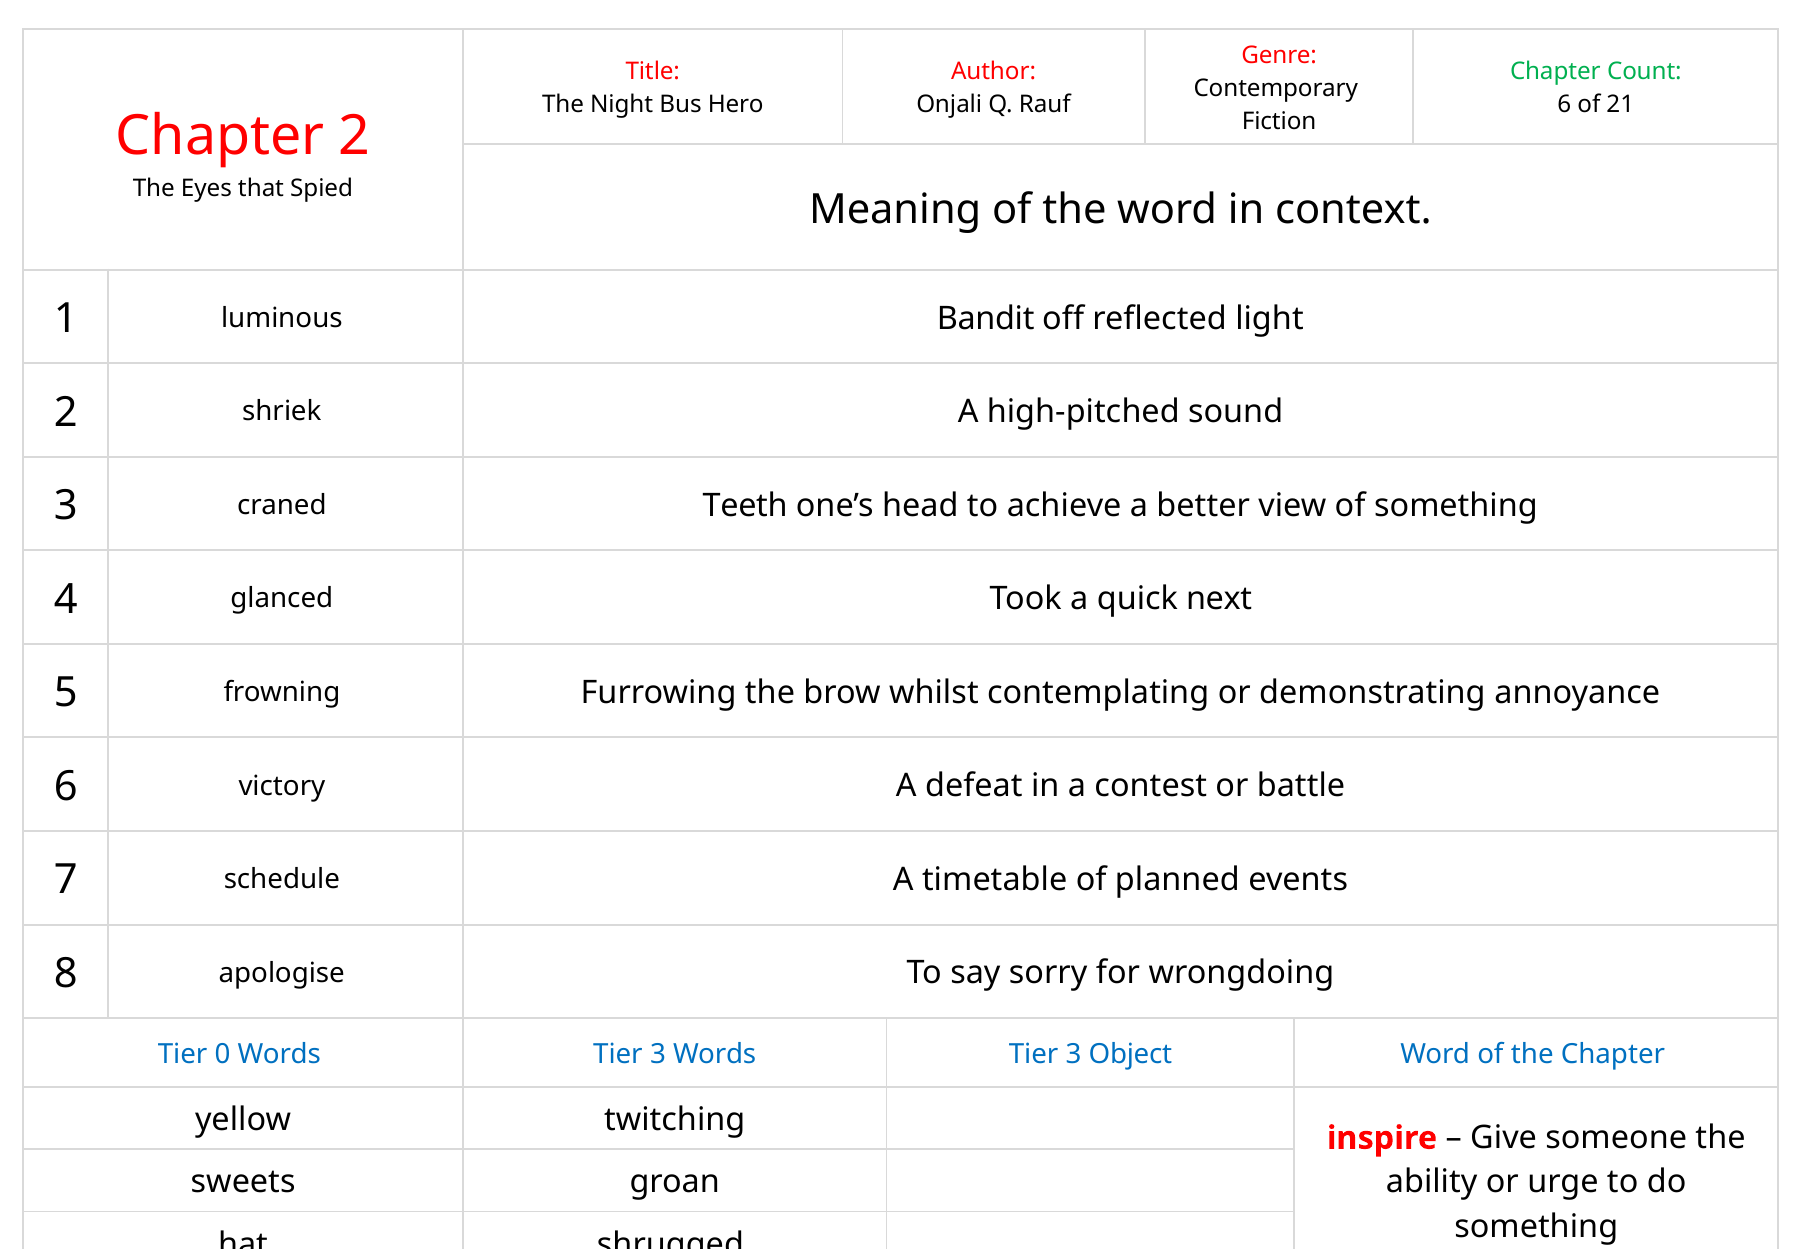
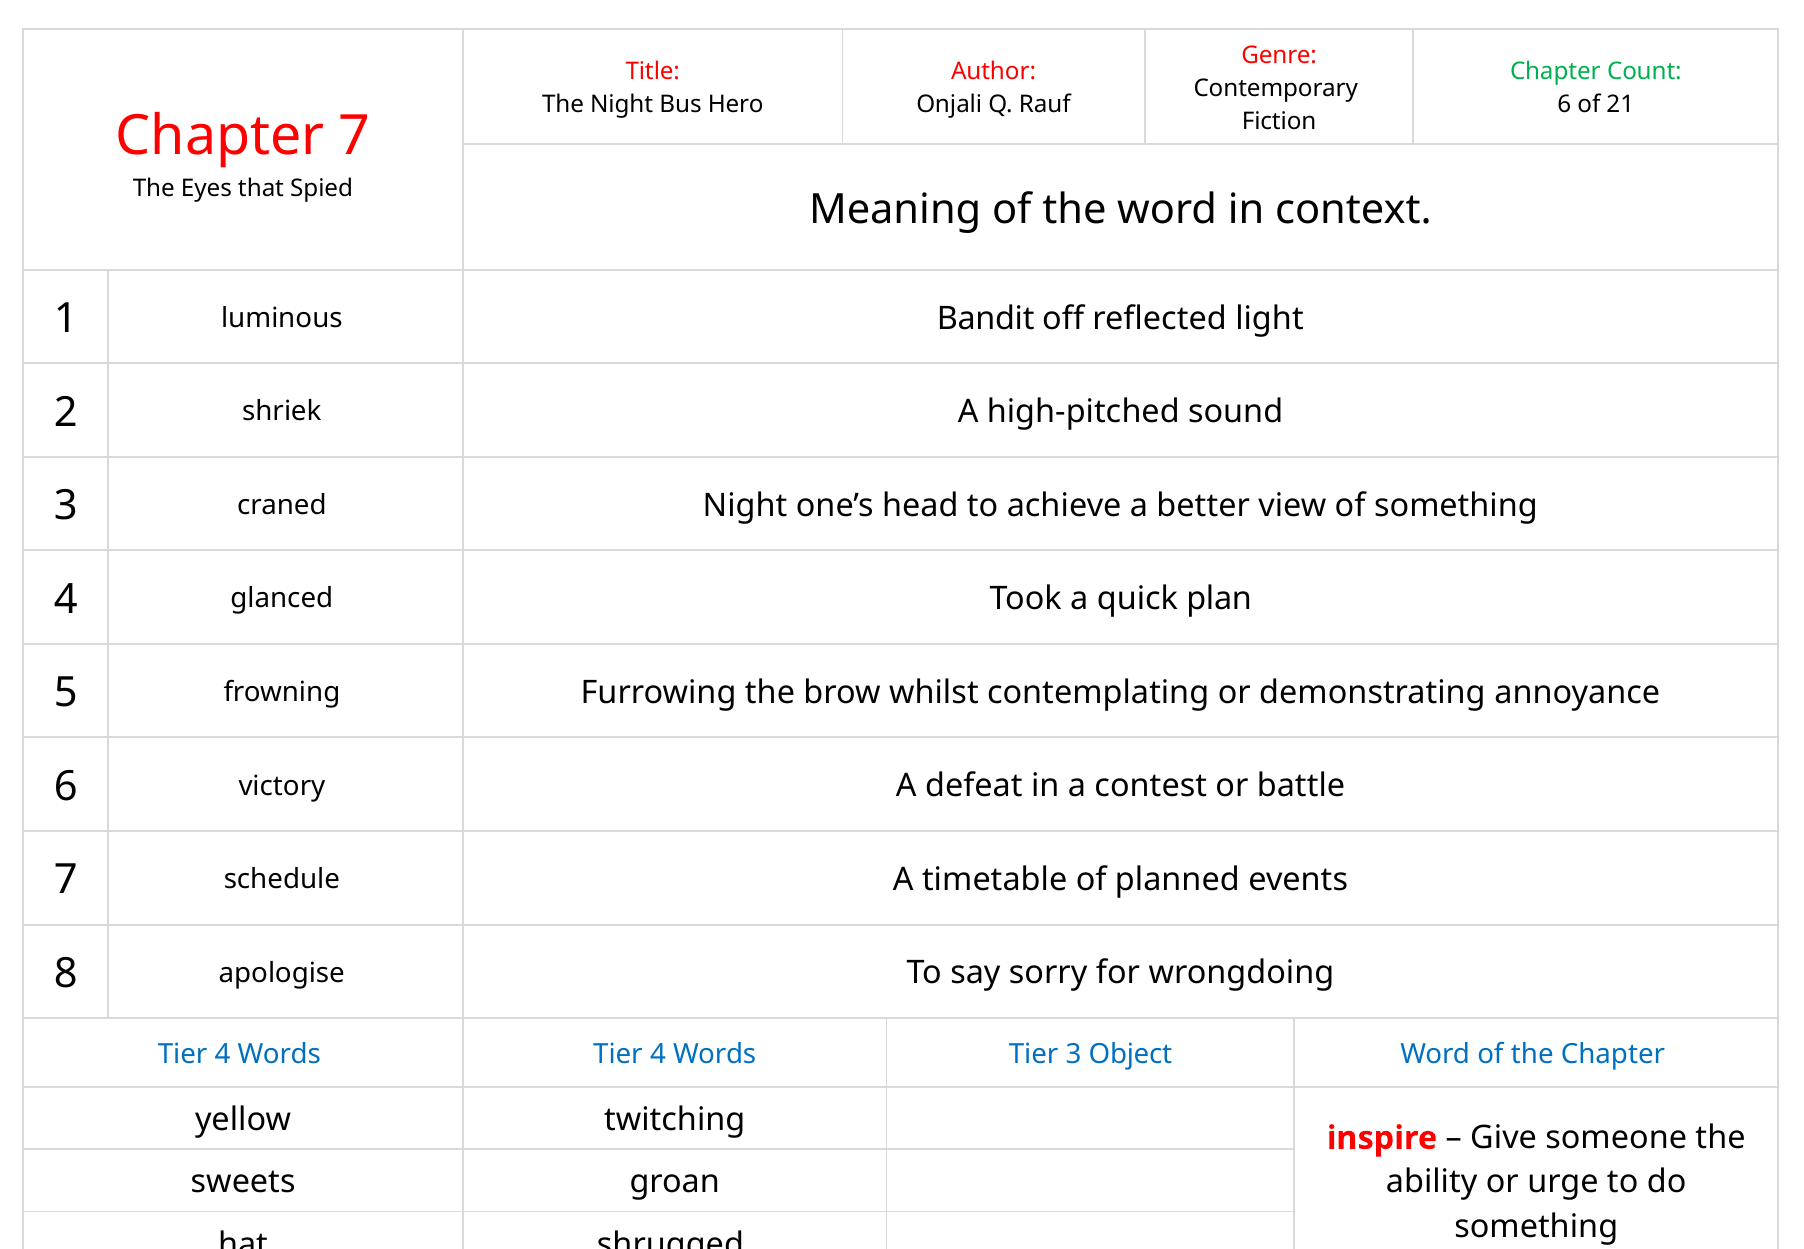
Chapter 2: 2 -> 7
craned Teeth: Teeth -> Night
next: next -> plan
0 at (223, 1054): 0 -> 4
3 at (658, 1054): 3 -> 4
